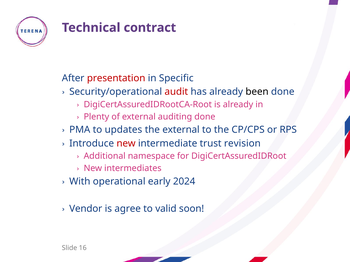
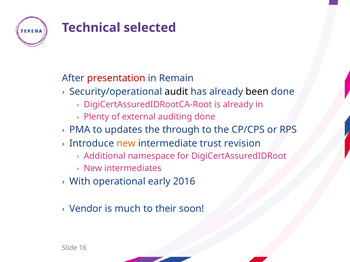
contract: contract -> selected
Specific: Specific -> Remain
audit colour: red -> black
the external: external -> through
new at (126, 144) colour: red -> orange
2024: 2024 -> 2016
agree: agree -> much
valid: valid -> their
